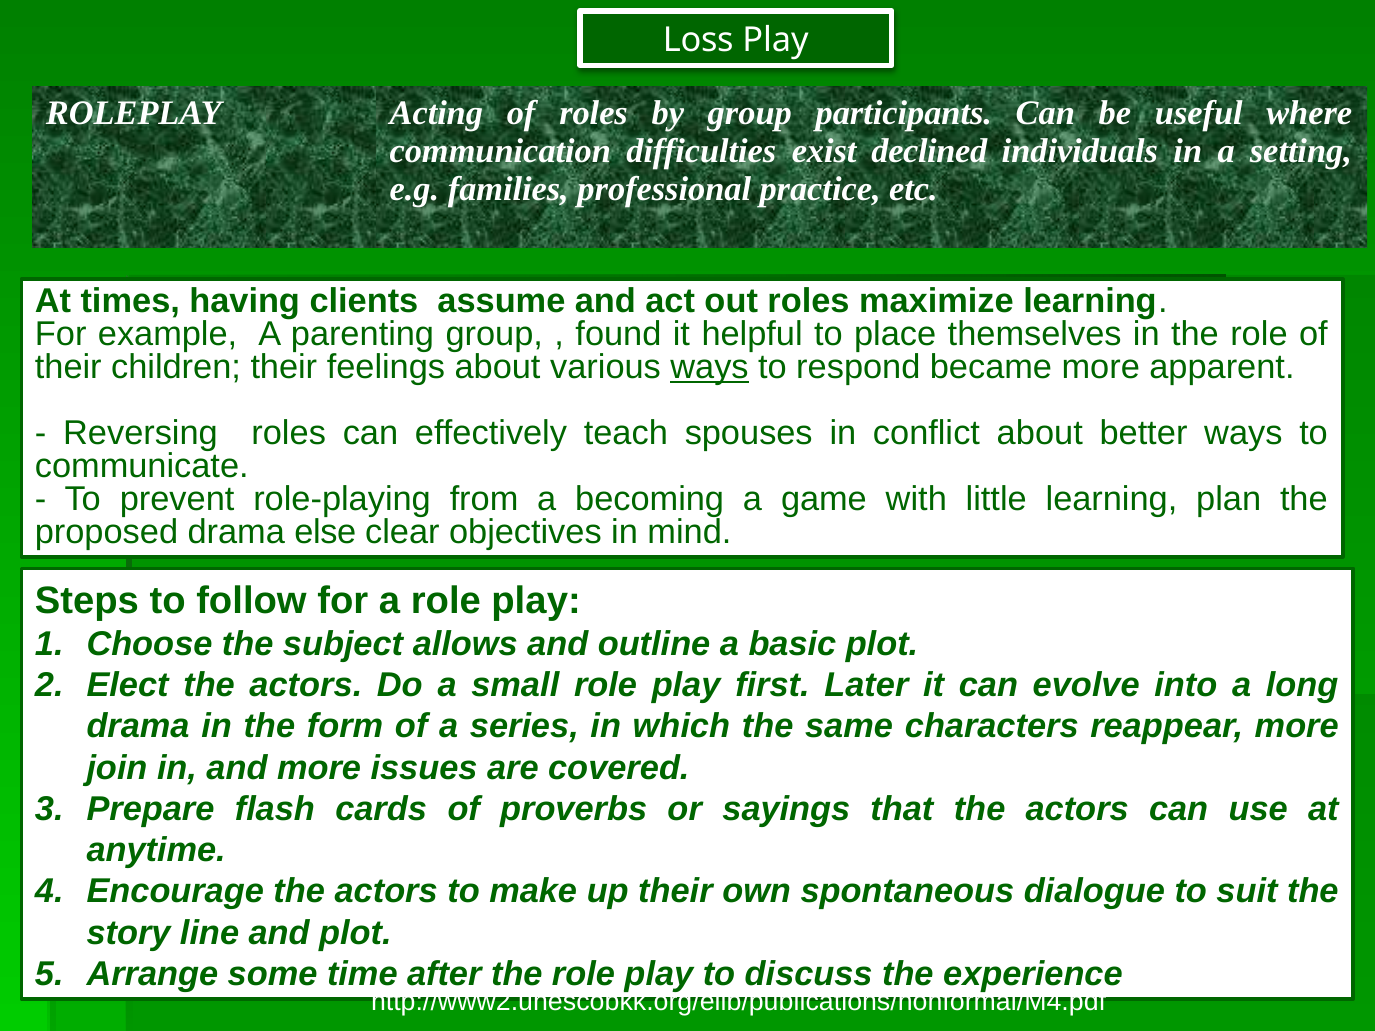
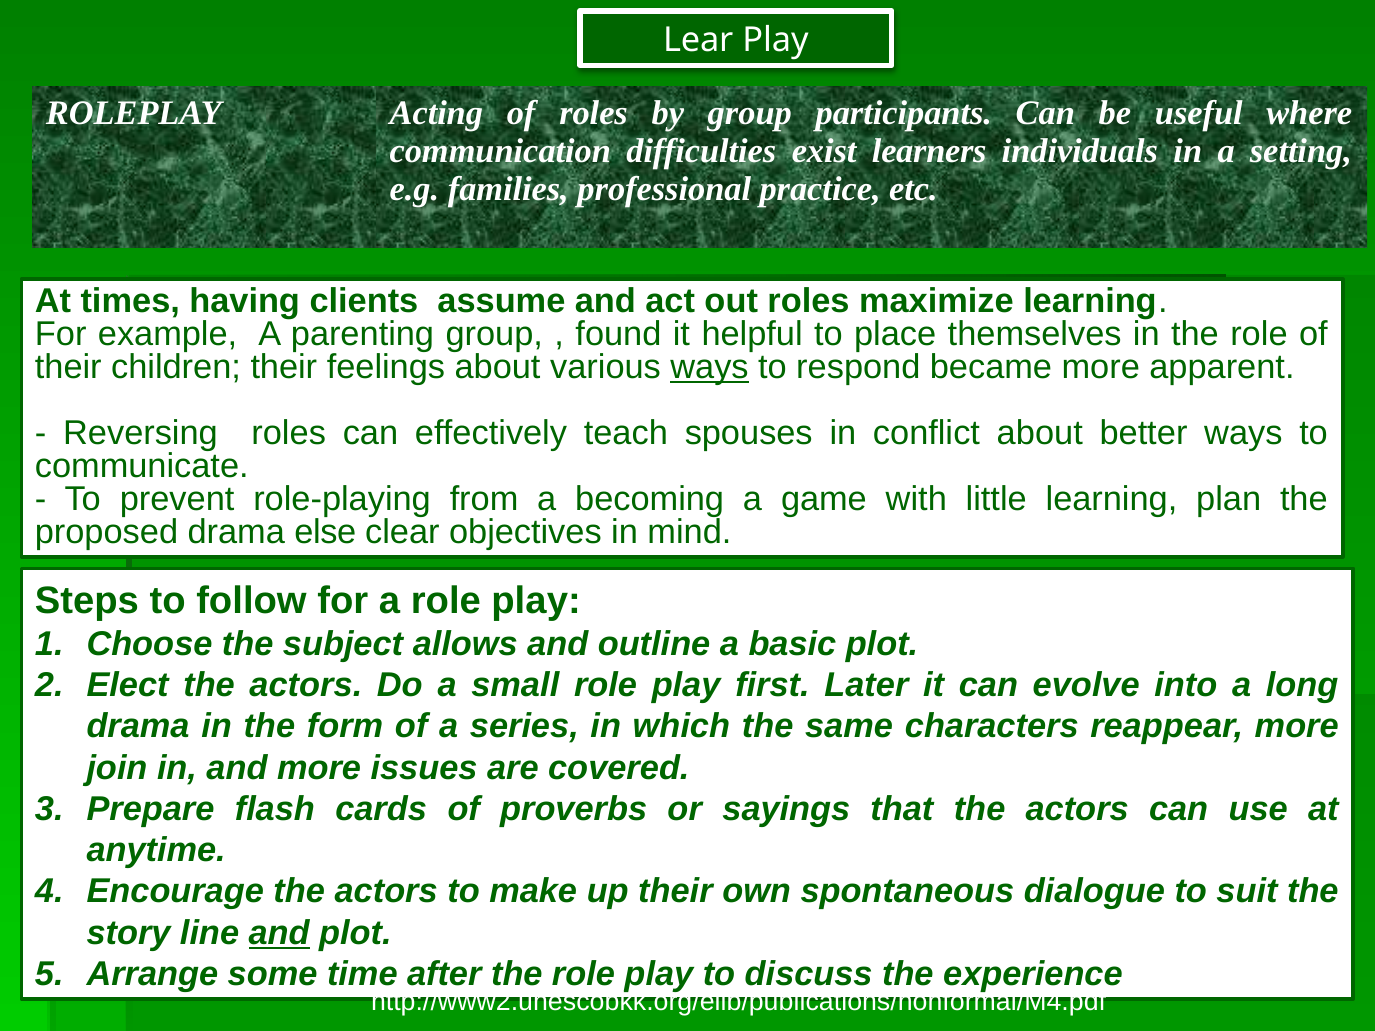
Loss: Loss -> Lear
declined: declined -> learners
and at (279, 933) underline: none -> present
